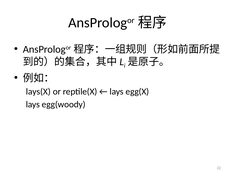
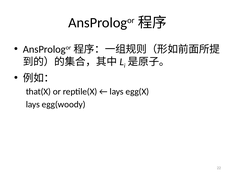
lays(X: lays(X -> that(X
